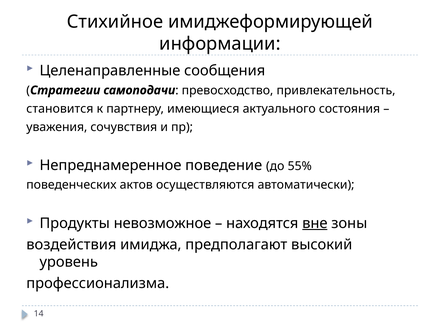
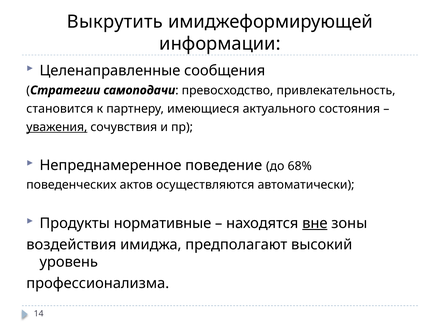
Стихийное: Стихийное -> Выкрутить
уважения underline: none -> present
55%: 55% -> 68%
невозможное: невозможное -> нормативные
